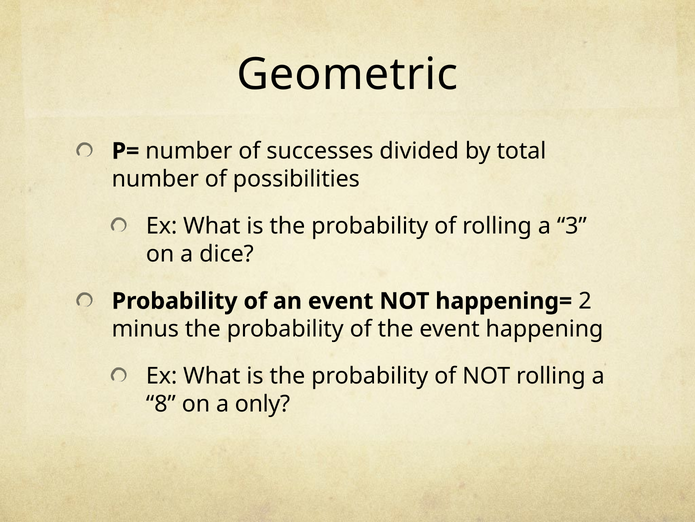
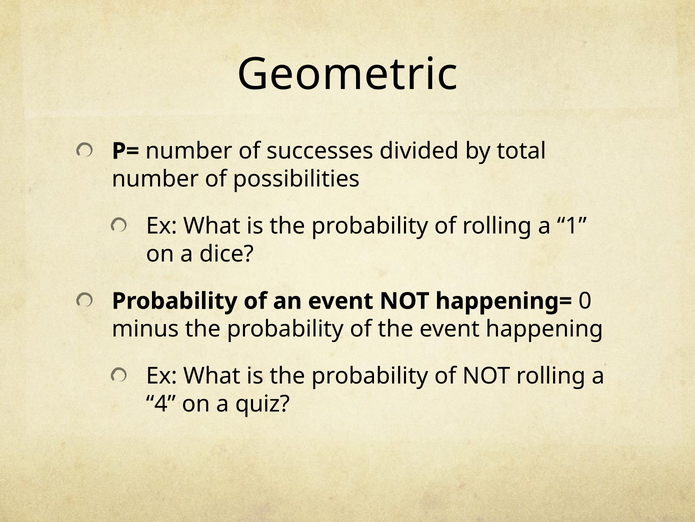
3: 3 -> 1
2: 2 -> 0
8: 8 -> 4
only: only -> quiz
